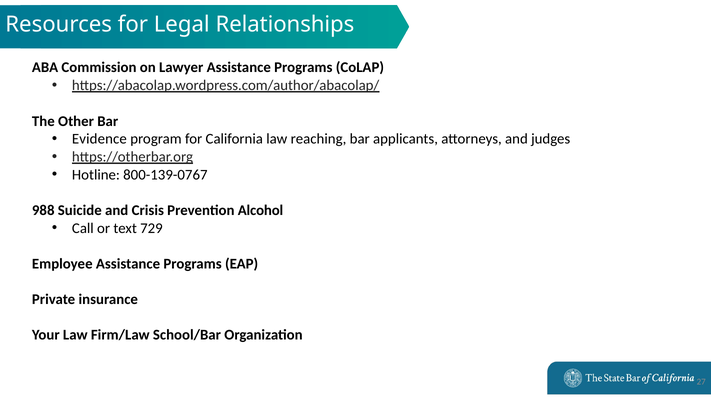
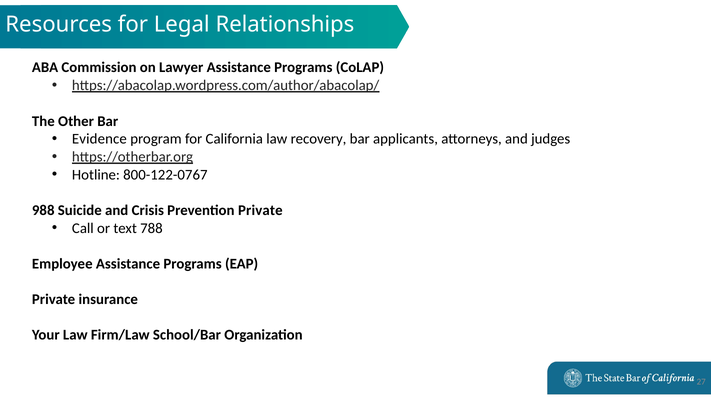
reaching: reaching -> recovery
800-139-0767: 800-139-0767 -> 800-122-0767
Prevention Alcohol: Alcohol -> Private
729: 729 -> 788
